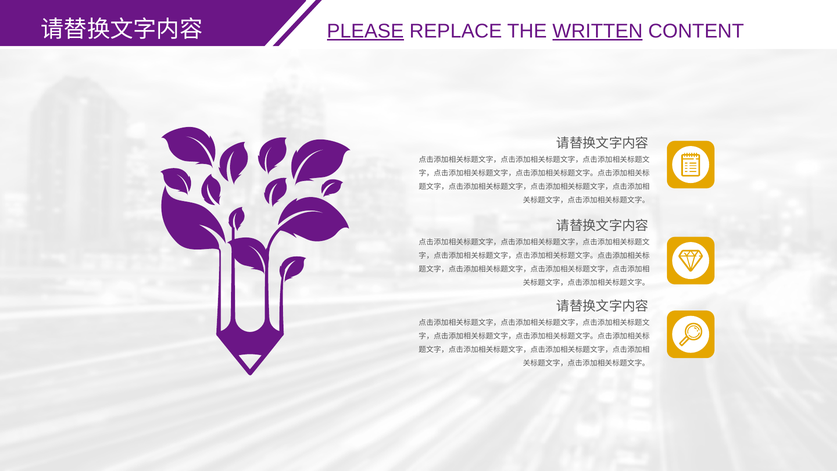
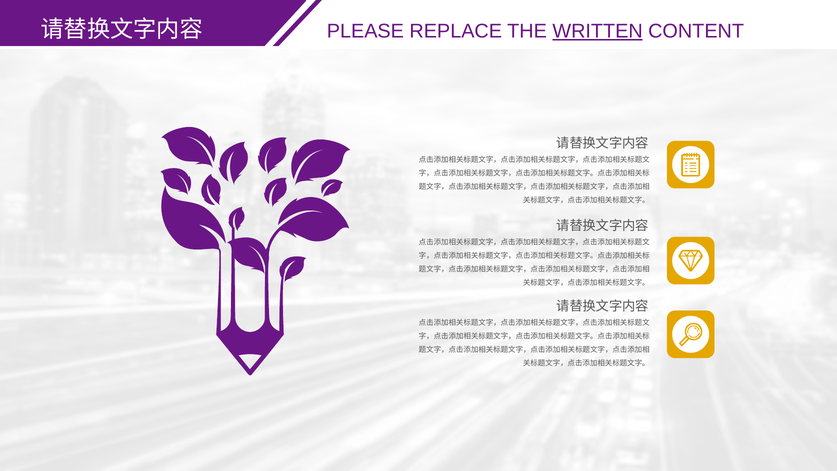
PLEASE underline: present -> none
